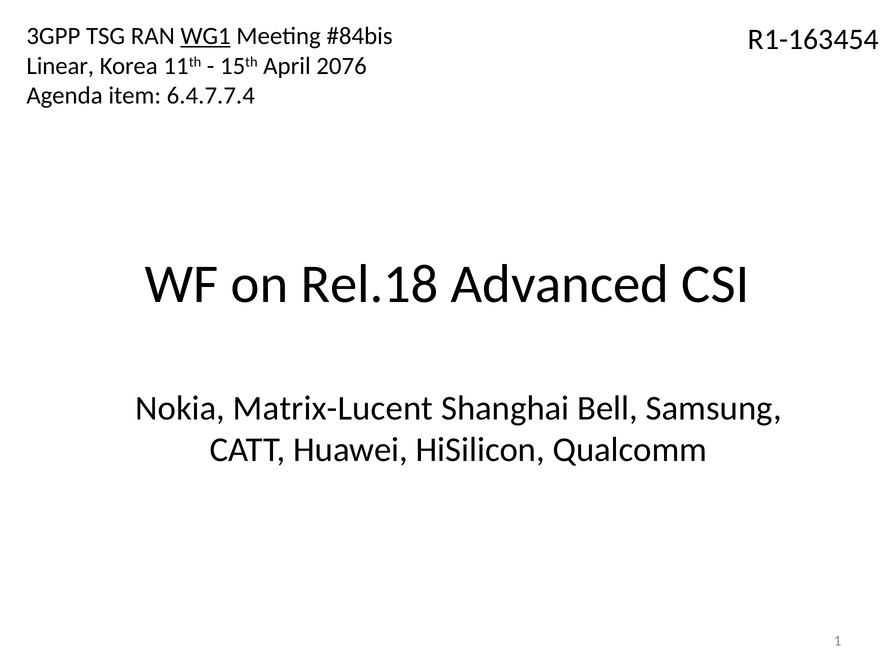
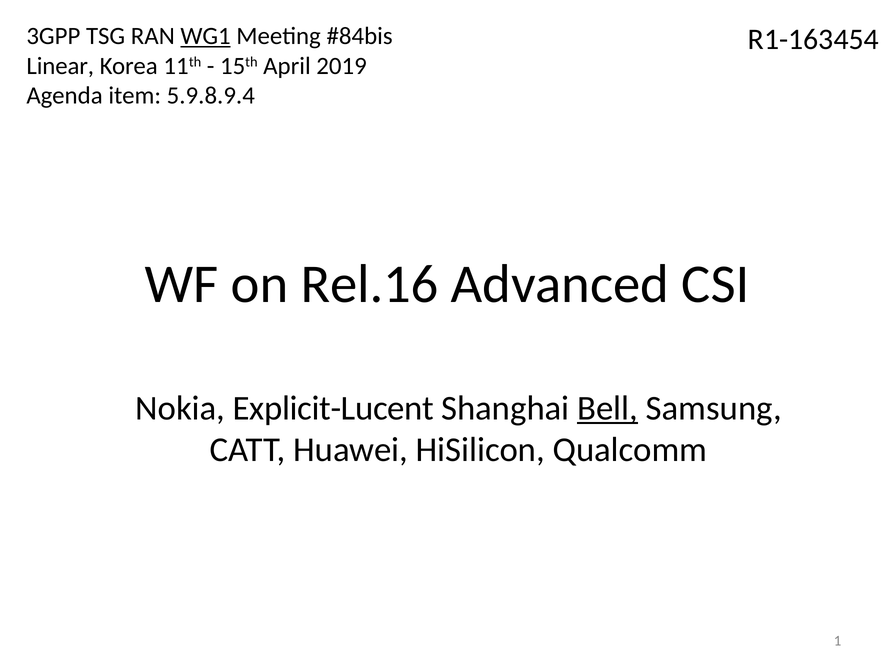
2076: 2076 -> 2019
6.4.7.7.4: 6.4.7.7.4 -> 5.9.8.9.4
Rel.18: Rel.18 -> Rel.16
Matrix-Lucent: Matrix-Lucent -> Explicit-Lucent
Bell underline: none -> present
